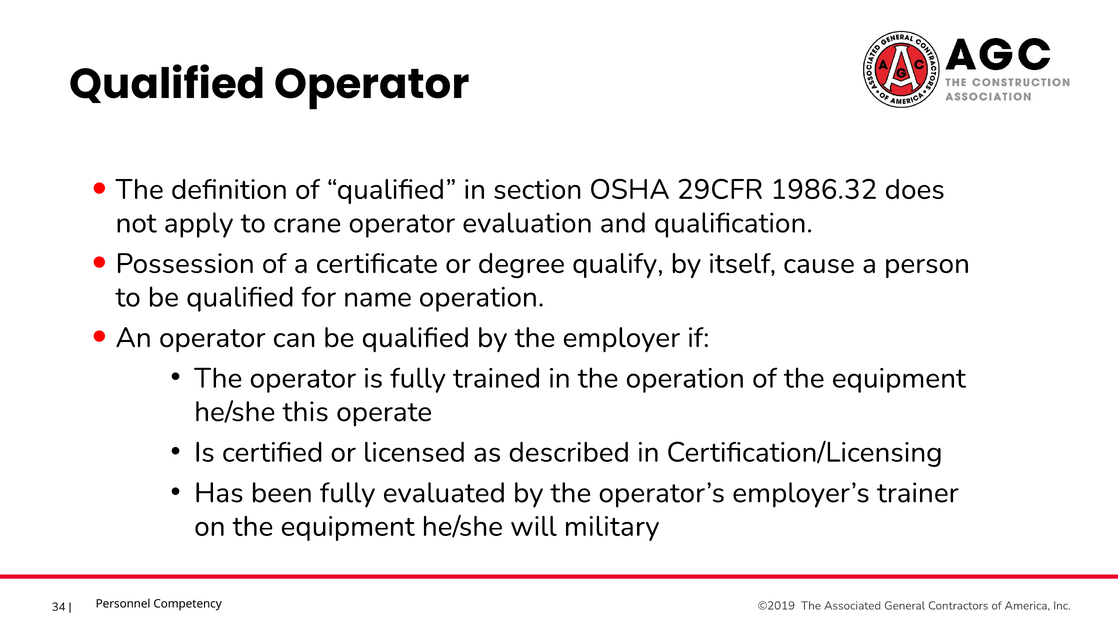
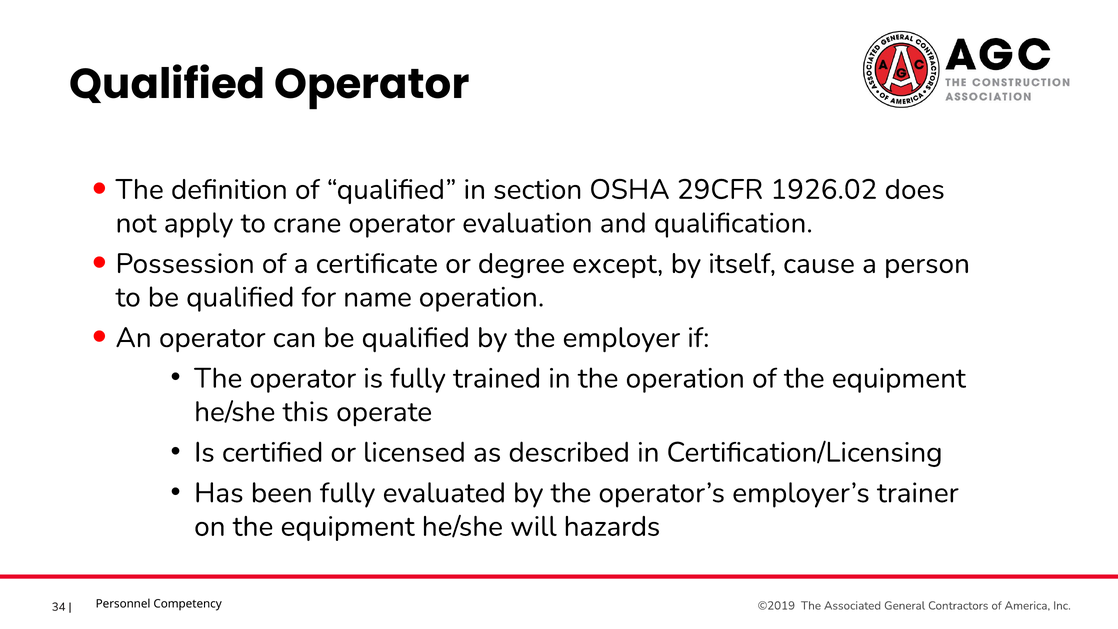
1986.32: 1986.32 -> 1926.02
qualify: qualify -> except
military: military -> hazards
